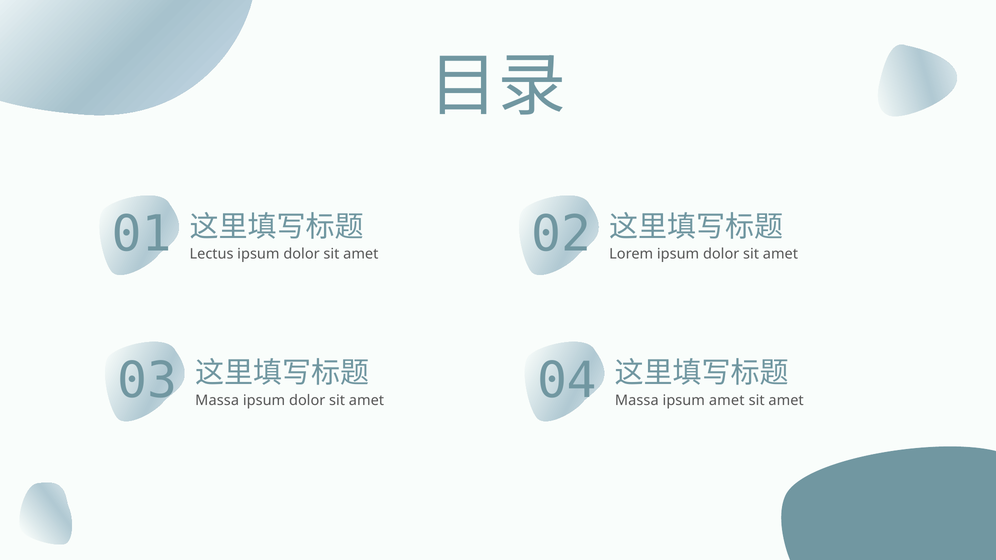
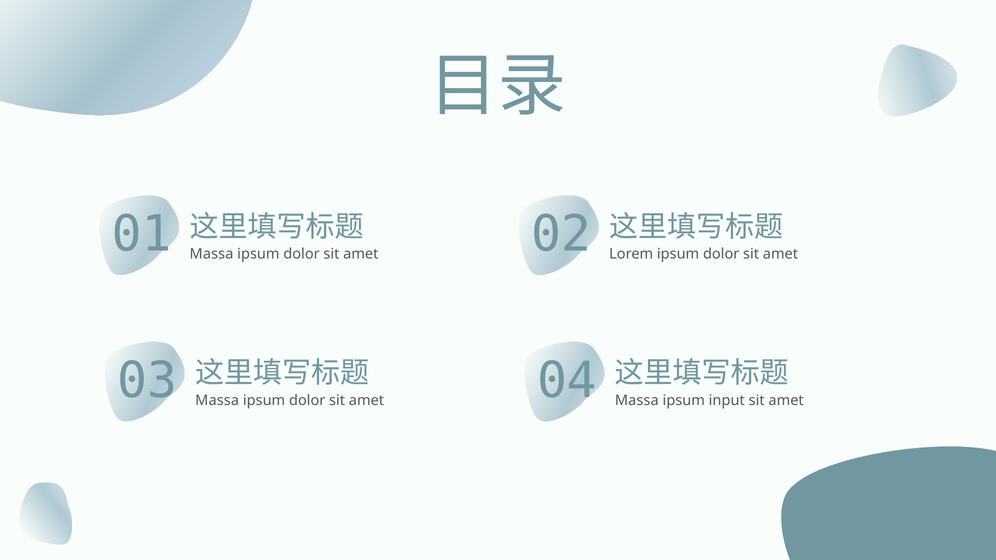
Lectus at (212, 254): Lectus -> Massa
ipsum amet: amet -> input
